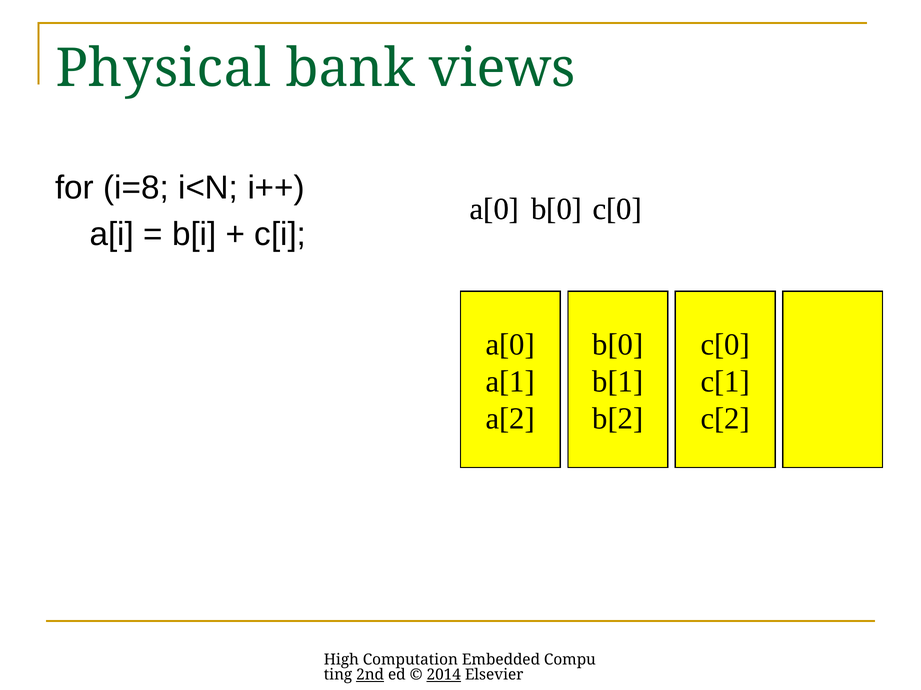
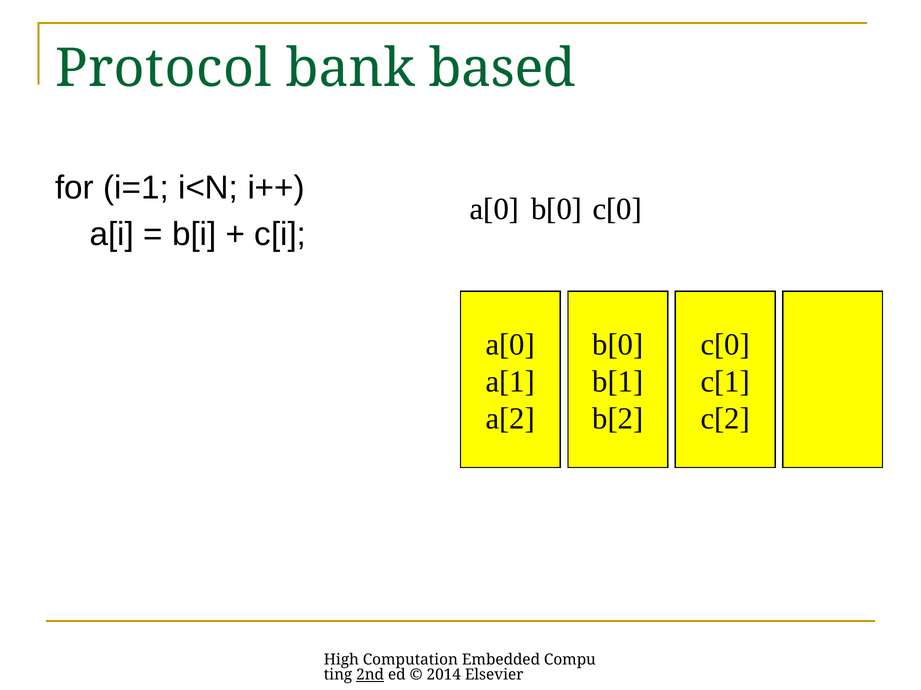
Physical: Physical -> Protocol
views: views -> based
i=8: i=8 -> i=1
2014 underline: present -> none
